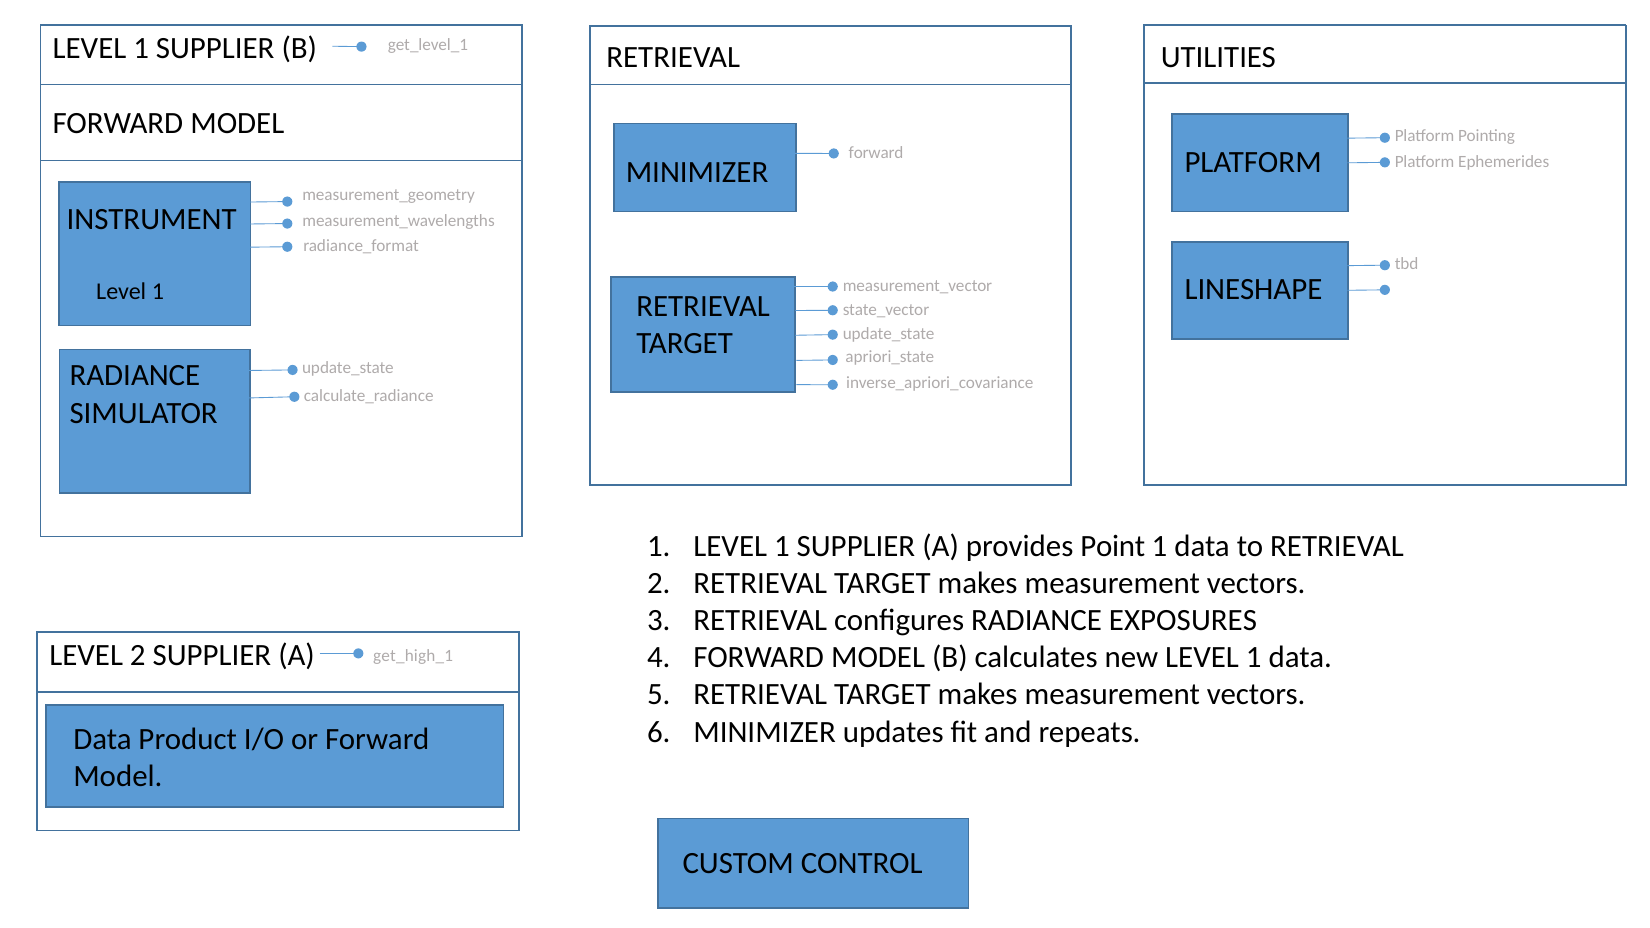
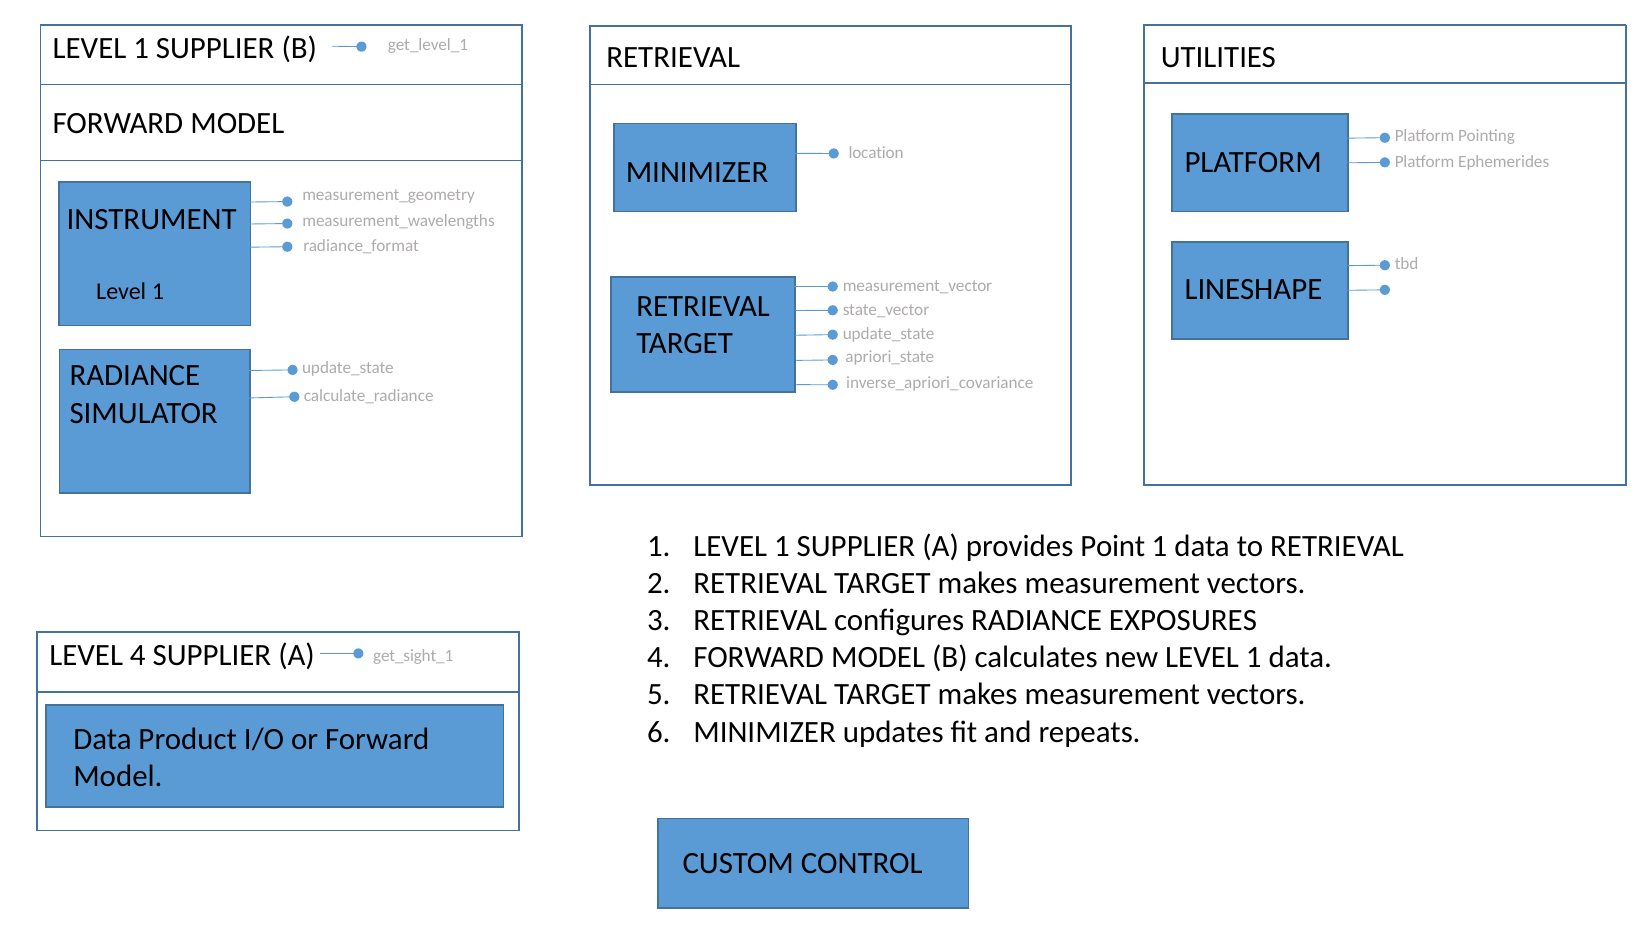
forward at (876, 153): forward -> location
LEVEL 2: 2 -> 4
get_high_1: get_high_1 -> get_sight_1
